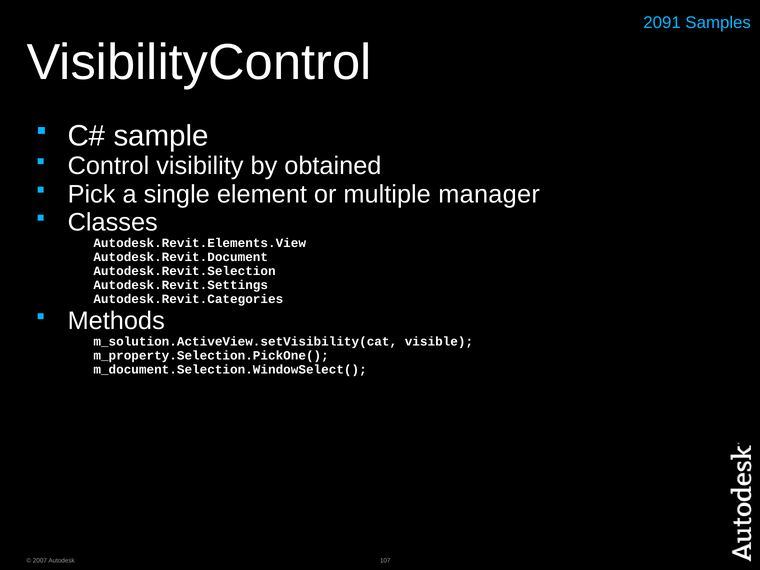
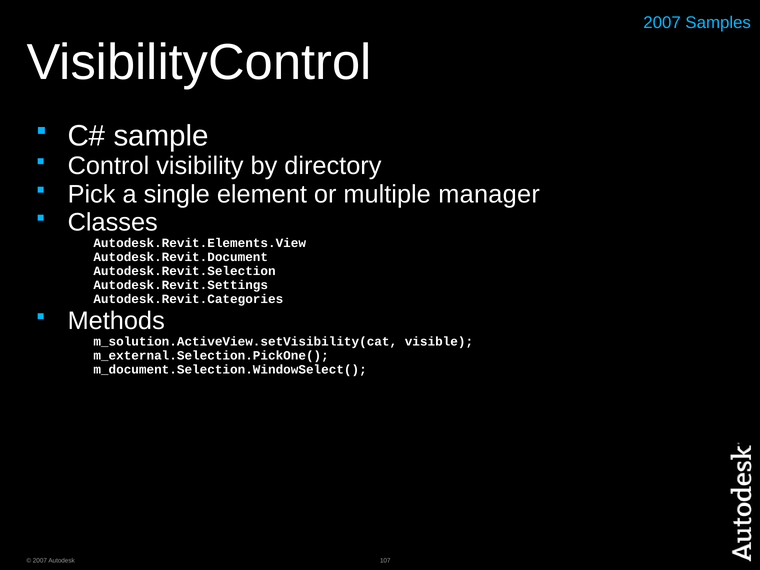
2091 at (662, 23): 2091 -> 2007
obtained: obtained -> directory
m_property.Selection.PickOne(: m_property.Selection.PickOne( -> m_external.Selection.PickOne(
